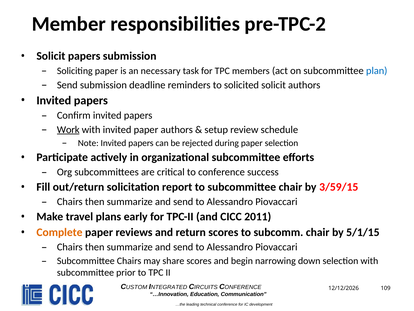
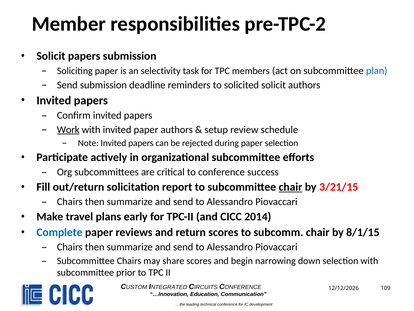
necessary: necessary -> selectivity
chair at (290, 187) underline: none -> present
3/59/15: 3/59/15 -> 3/21/15
2011: 2011 -> 2014
Complete colour: orange -> blue
5/1/15: 5/1/15 -> 8/1/15
